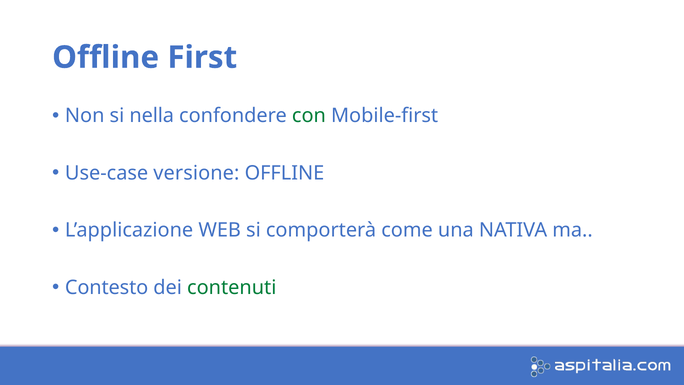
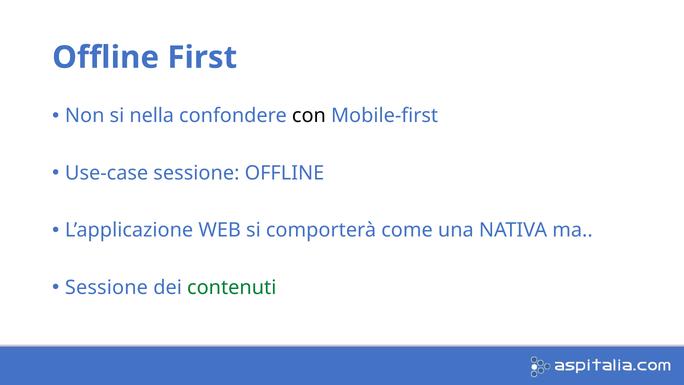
con colour: green -> black
Use-case versione: versione -> sessione
Contesto at (107, 287): Contesto -> Sessione
